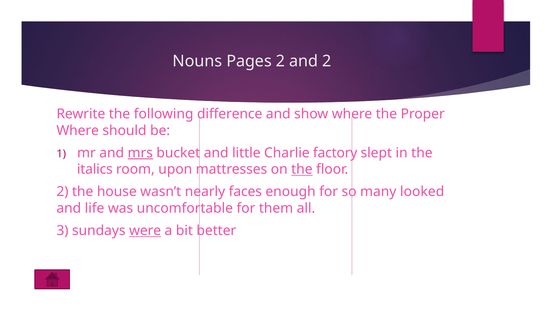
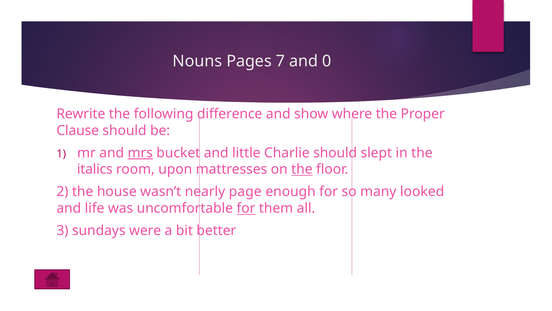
Pages 2: 2 -> 7
and 2: 2 -> 0
Where at (78, 130): Where -> Clause
Charlie factory: factory -> should
faces: faces -> page
for at (246, 208) underline: none -> present
were underline: present -> none
